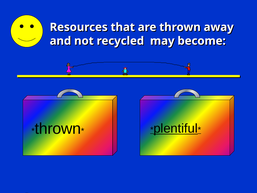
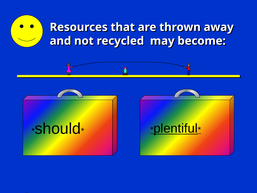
thrown at (58, 129): thrown -> should
